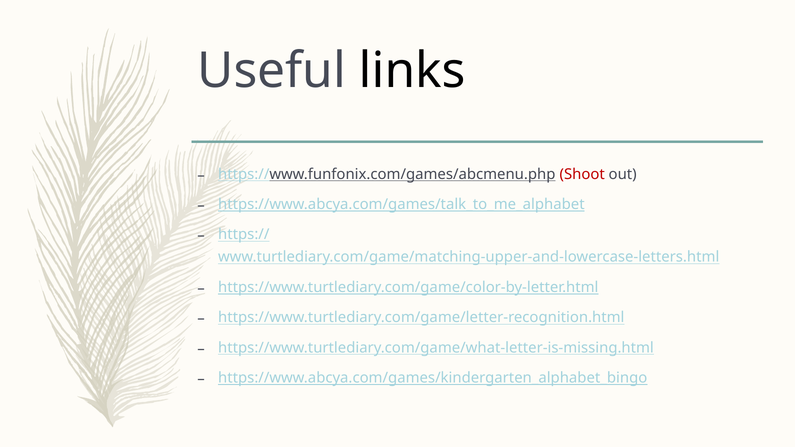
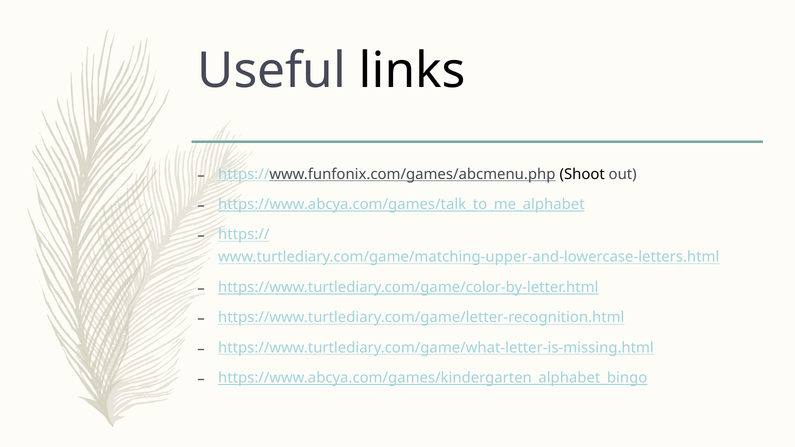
Shoot colour: red -> black
